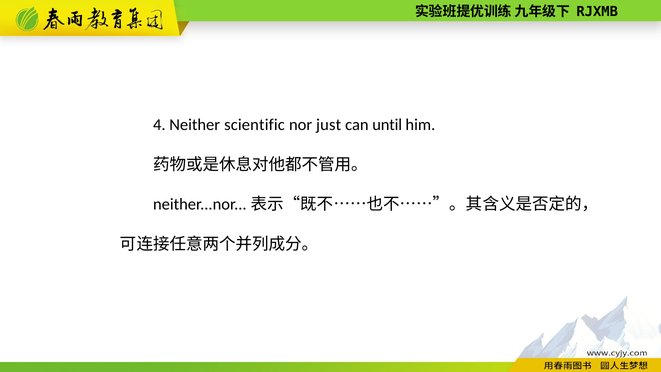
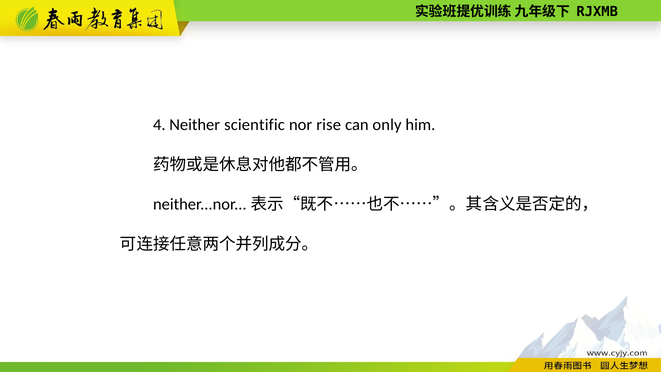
just: just -> rise
until: until -> only
